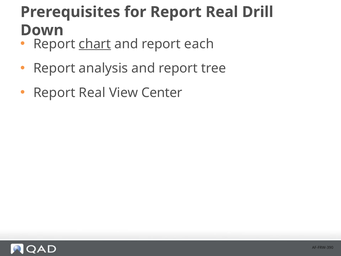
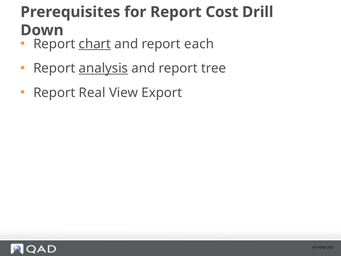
for Report Real: Real -> Cost
analysis underline: none -> present
Center: Center -> Export
